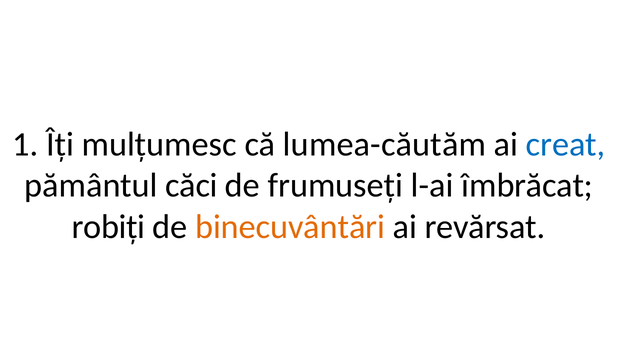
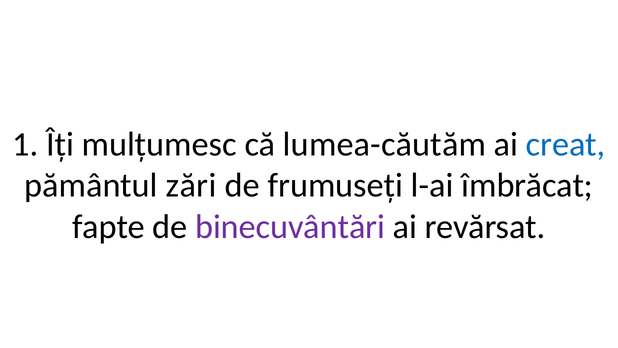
căci: căci -> zări
robiți: robiți -> fapte
binecuvântări colour: orange -> purple
